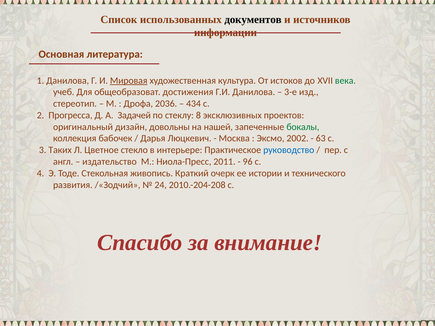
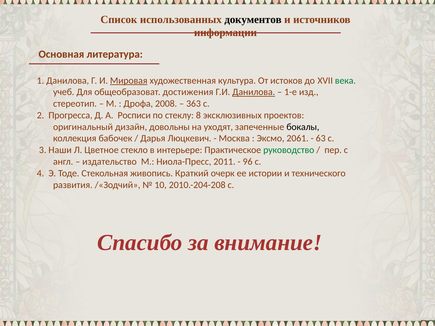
Данилова at (254, 92) underline: none -> present
3-е: 3-е -> 1-е
2036: 2036 -> 2008
434: 434 -> 363
Задачей: Задачей -> Росписи
нашей: нашей -> уходят
бокалы colour: green -> black
2002: 2002 -> 2061
Таких: Таких -> Наши
руководство colour: blue -> green
24: 24 -> 10
